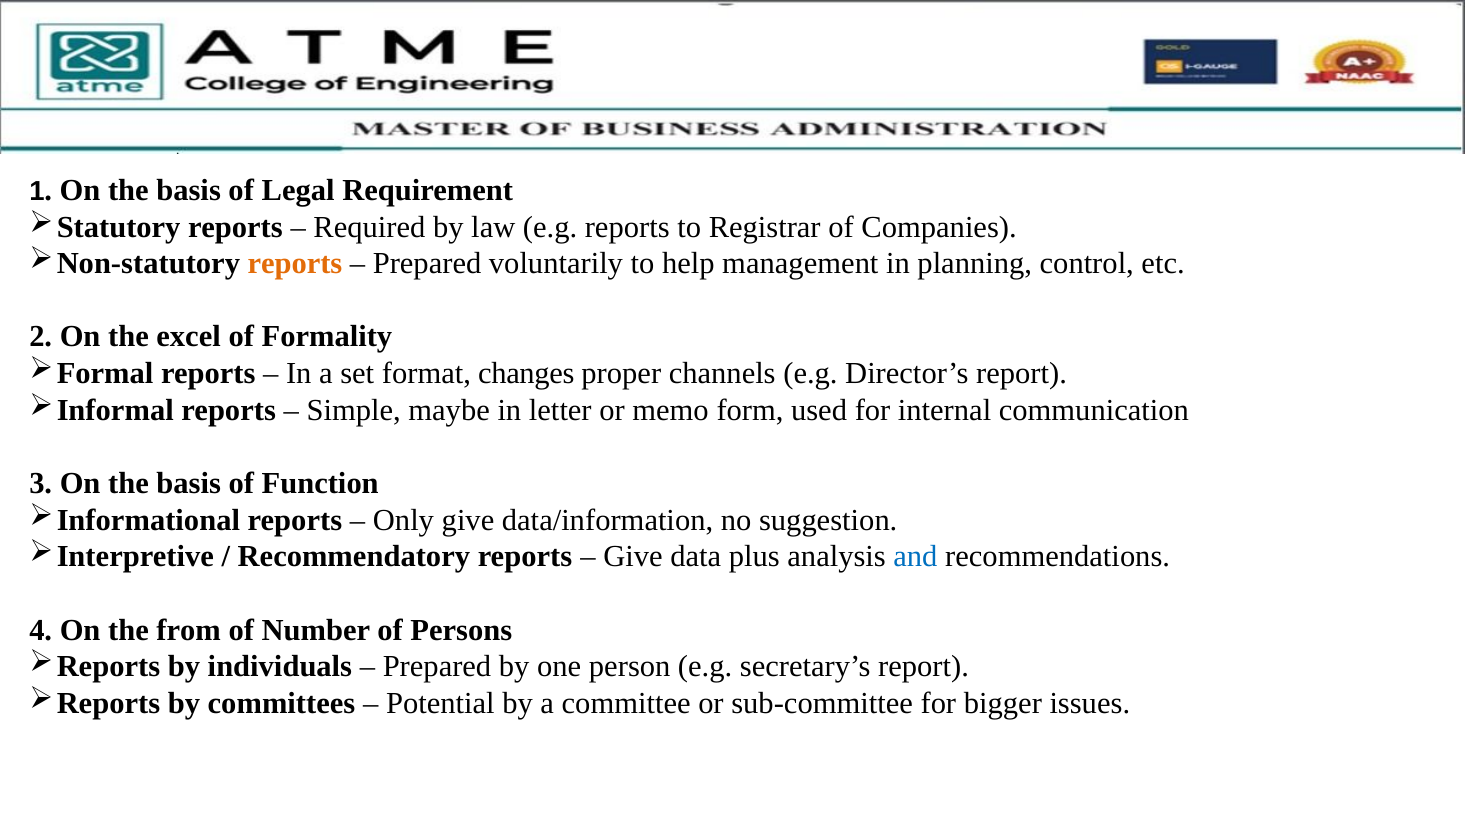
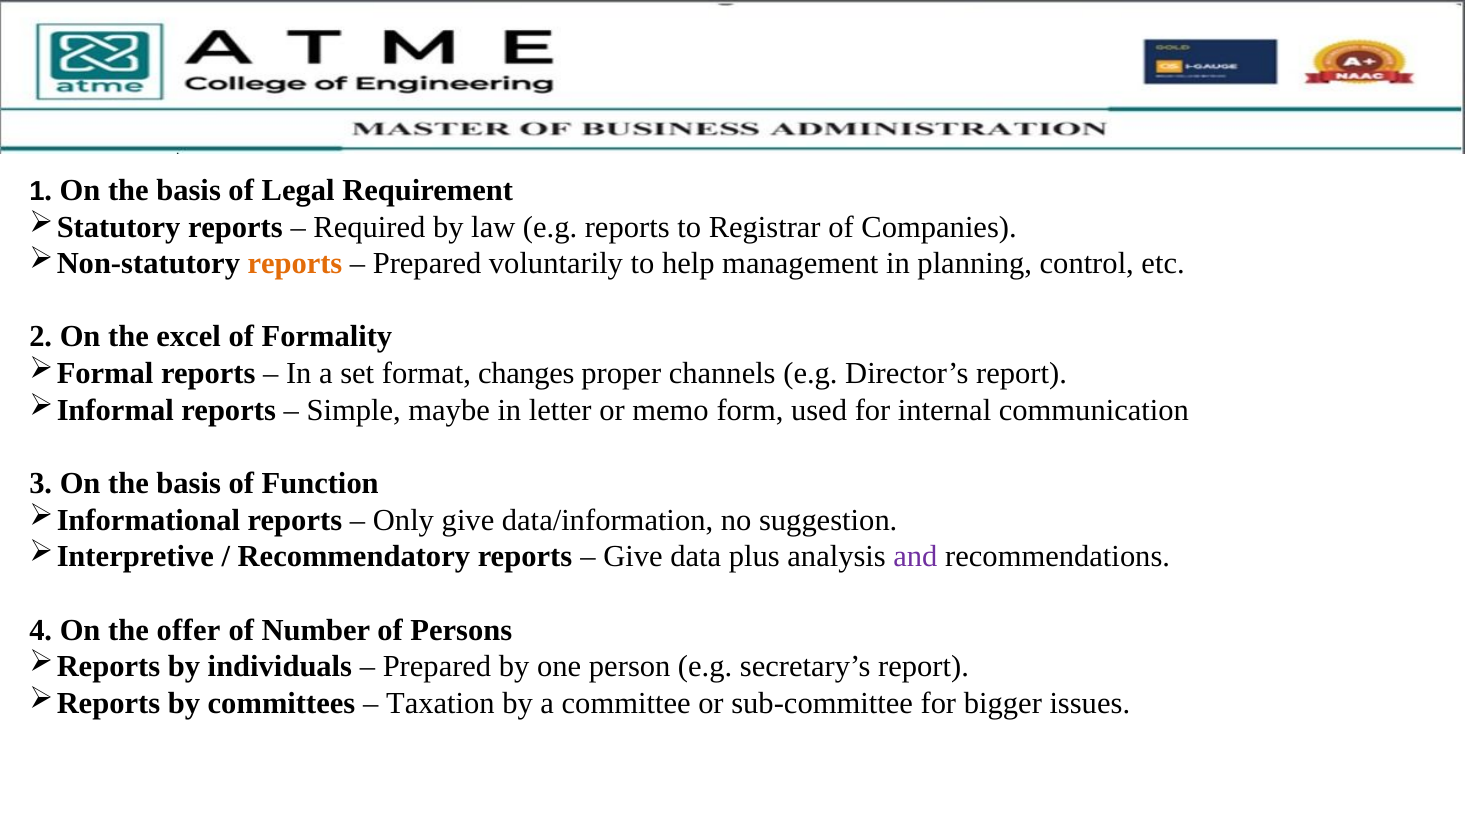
and colour: blue -> purple
from: from -> offer
Potential: Potential -> Taxation
